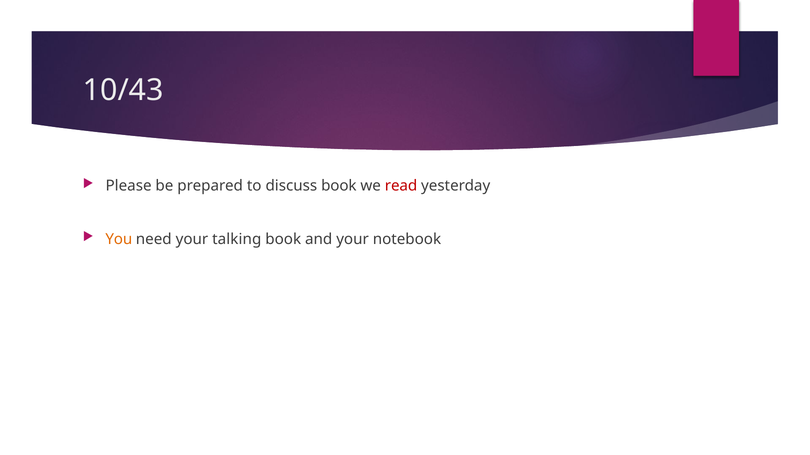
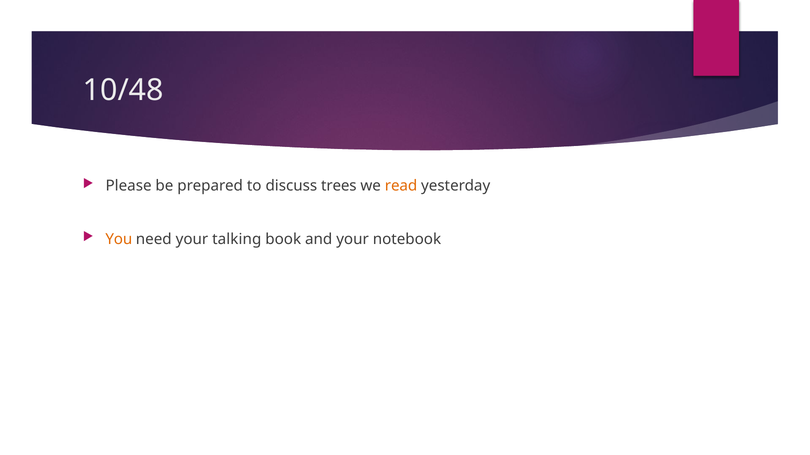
10/43: 10/43 -> 10/48
discuss book: book -> trees
read colour: red -> orange
